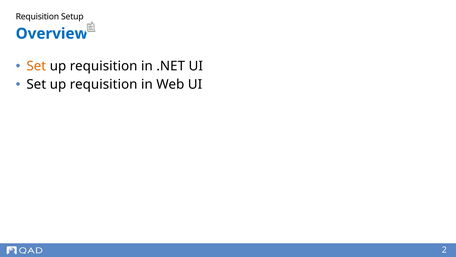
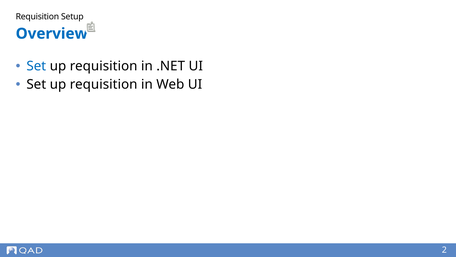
Set at (36, 66) colour: orange -> blue
